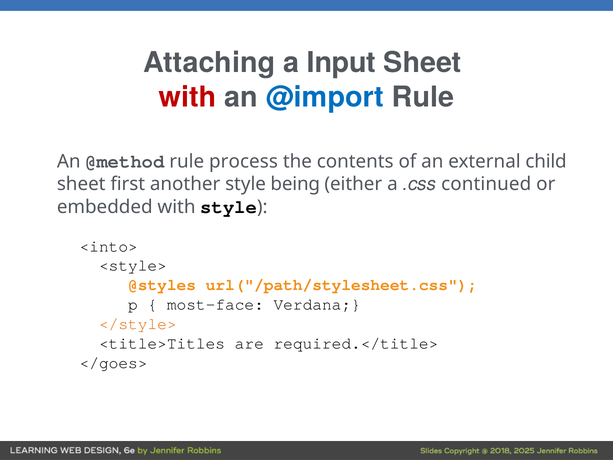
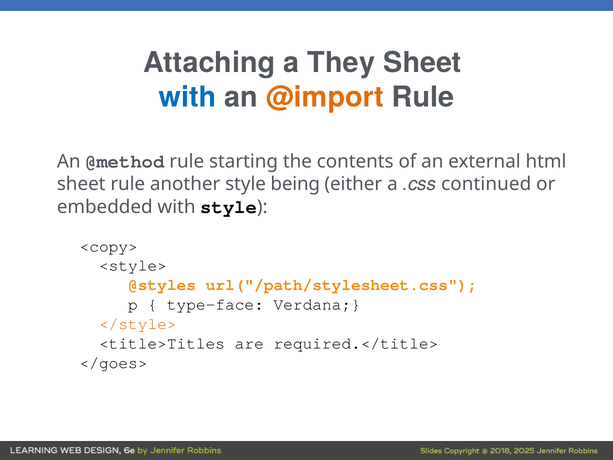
Input: Input -> They
with at (188, 97) colour: red -> blue
@import colour: blue -> orange
process: process -> starting
child: child -> html
sheet first: first -> rule
<into>: <into> -> <copy>
most-face: most-face -> type-face
